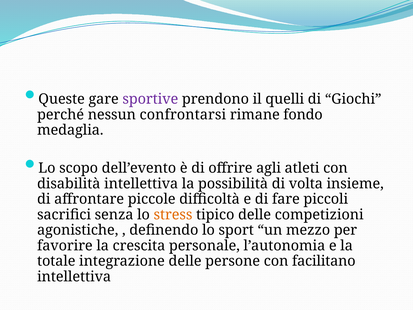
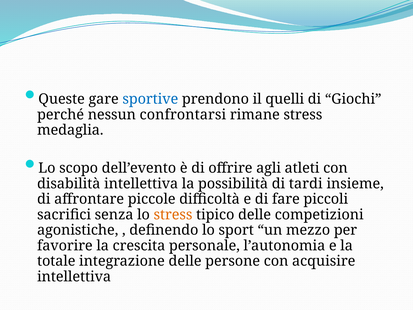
sportive colour: purple -> blue
rimane fondo: fondo -> stress
volta: volta -> tardi
facilitano: facilitano -> acquisire
